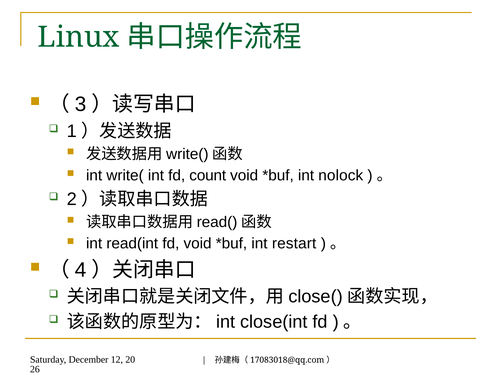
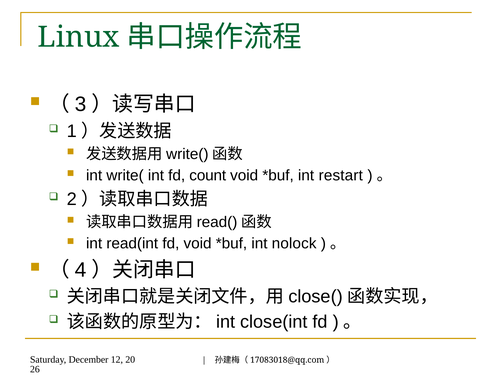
nolock: nolock -> restart
restart: restart -> nolock
